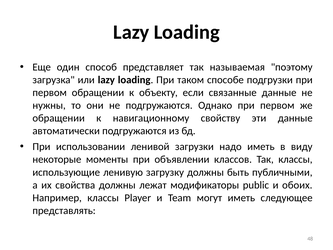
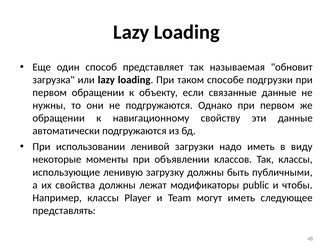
поэтому: поэтому -> обновит
обоих: обоих -> чтобы
